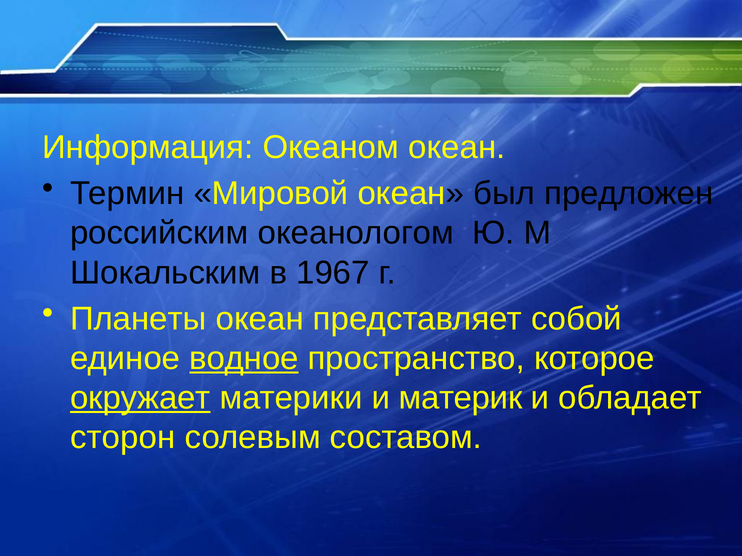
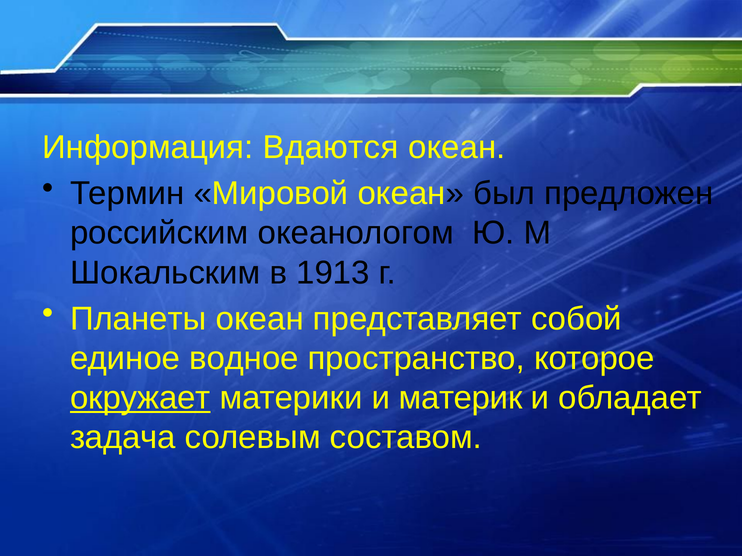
Океаном: Океаном -> Вдаются
1967: 1967 -> 1913
водное underline: present -> none
сторон: сторон -> задача
